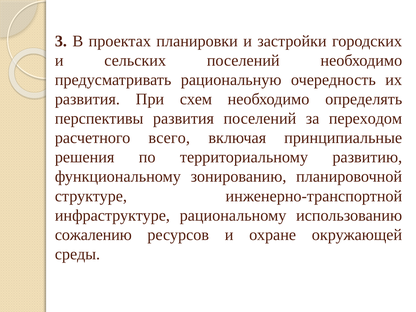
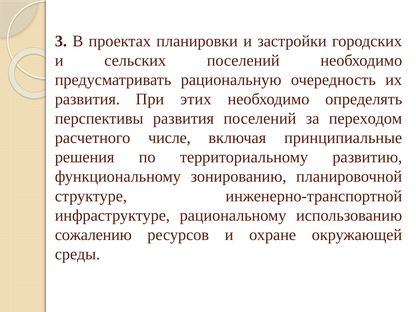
схем: схем -> этих
всего: всего -> числе
